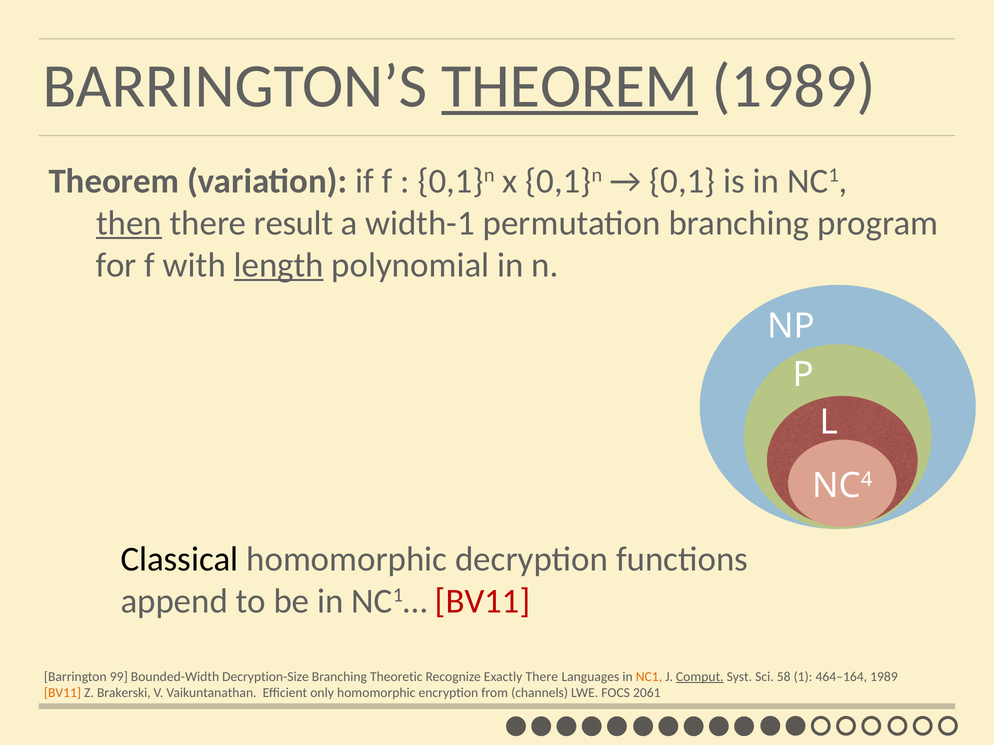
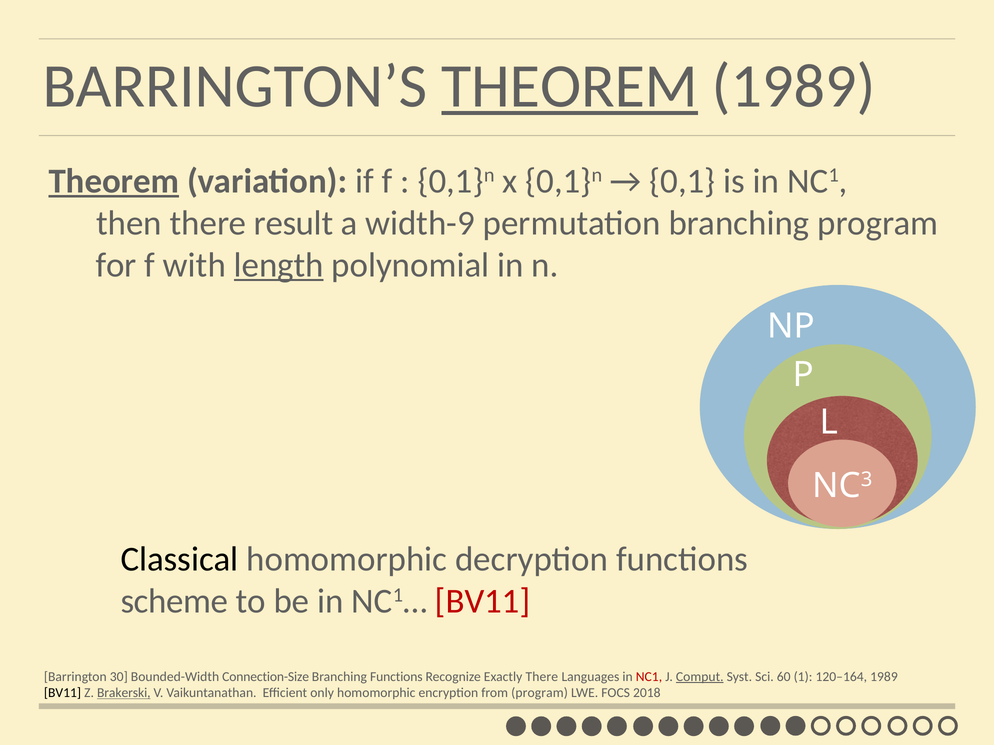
Theorem at (114, 181) underline: none -> present
then underline: present -> none
width-1: width-1 -> width-9
4: 4 -> 3
append: append -> scheme
99: 99 -> 30
Decryption-Size: Decryption-Size -> Connection-Size
Branching Theoretic: Theoretic -> Functions
NC1 at (649, 677) colour: orange -> red
58: 58 -> 60
464–164: 464–164 -> 120–164
BV11 at (63, 693) colour: orange -> black
Brakerski underline: none -> present
from channels: channels -> program
2061: 2061 -> 2018
